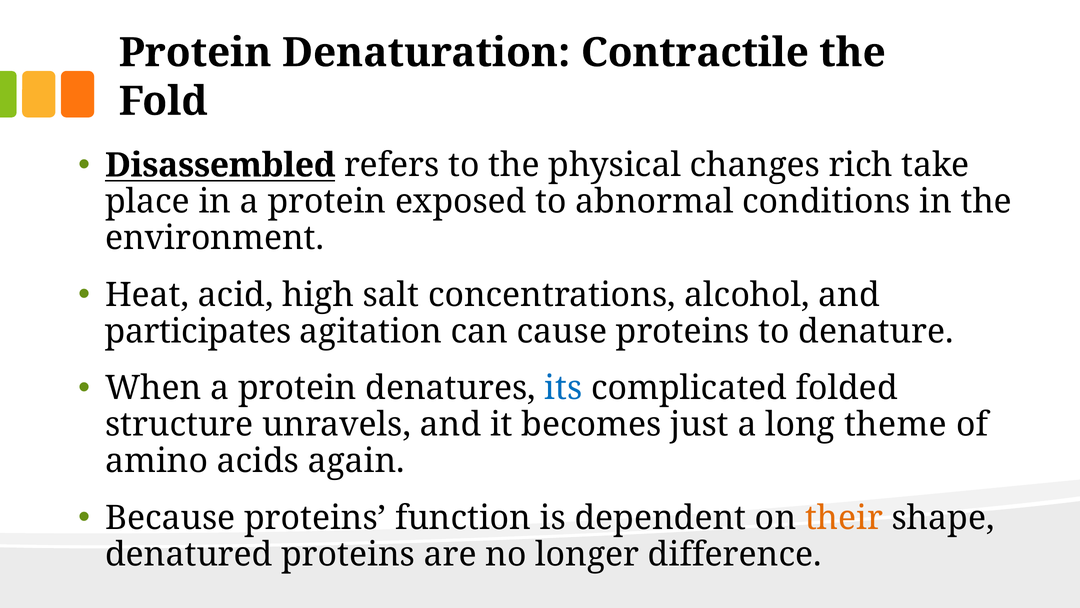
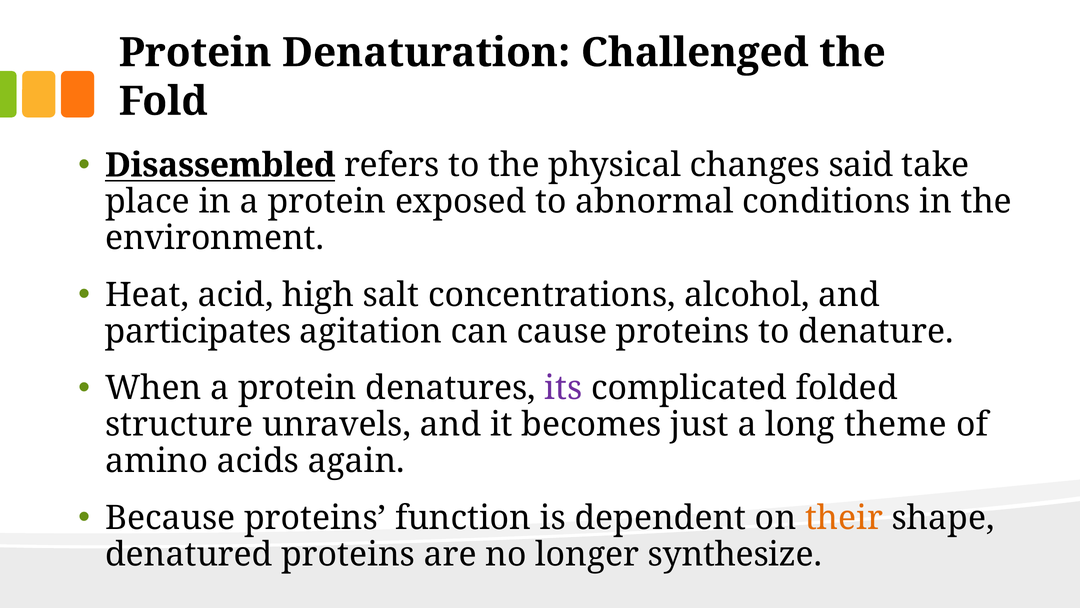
Contractile: Contractile -> Challenged
rich: rich -> said
its colour: blue -> purple
difference: difference -> synthesize
